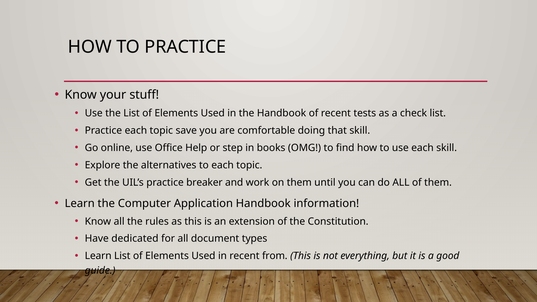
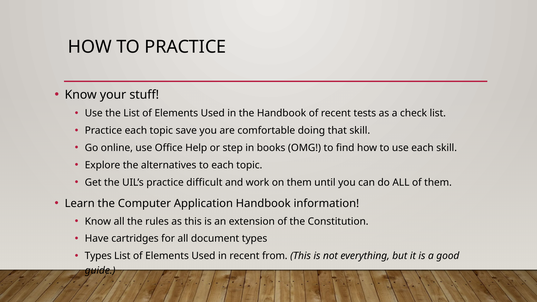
breaker: breaker -> difficult
dedicated: dedicated -> cartridges
Learn at (98, 256): Learn -> Types
